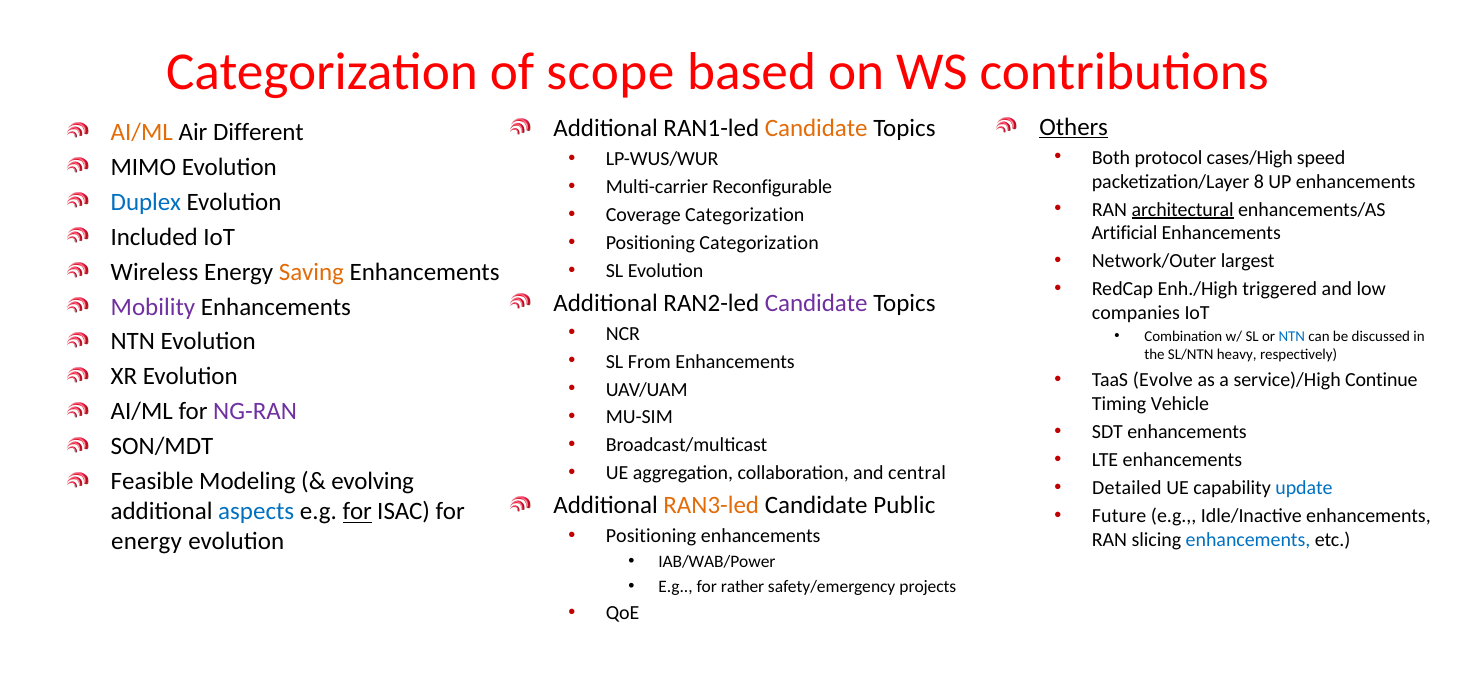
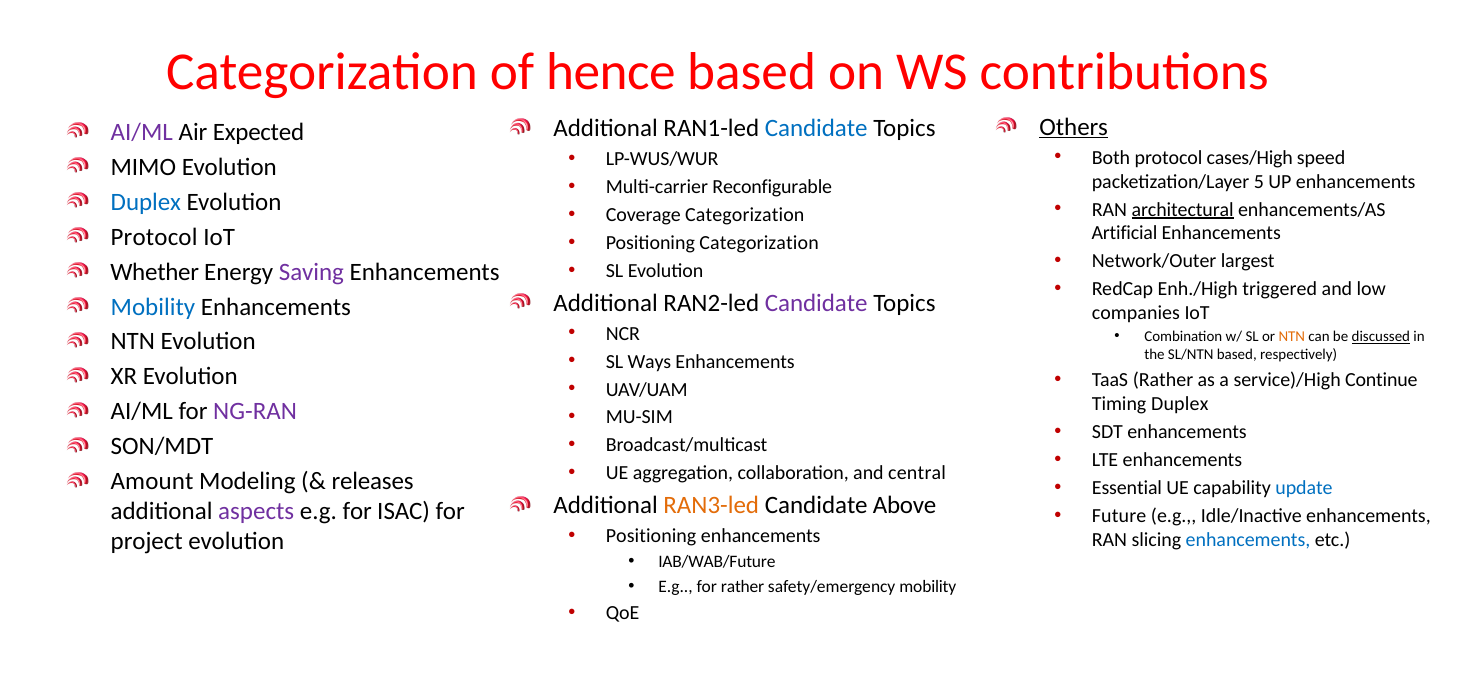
scope: scope -> hence
Candidate at (816, 128) colour: orange -> blue
AI/ML at (142, 132) colour: orange -> purple
Different: Different -> Expected
8: 8 -> 5
Included at (154, 237): Included -> Protocol
Wireless: Wireless -> Whether
Saving colour: orange -> purple
Mobility at (153, 307) colour: purple -> blue
NTN at (1292, 337) colour: blue -> orange
discussed underline: none -> present
SL/NTN heavy: heavy -> based
From: From -> Ways
TaaS Evolve: Evolve -> Rather
Timing Vehicle: Vehicle -> Duplex
Feasible: Feasible -> Amount
evolving: evolving -> releases
Detailed: Detailed -> Essential
Public: Public -> Above
aspects colour: blue -> purple
for at (357, 512) underline: present -> none
energy at (147, 542): energy -> project
IAB/WAB/Power: IAB/WAB/Power -> IAB/WAB/Future
safety/emergency projects: projects -> mobility
